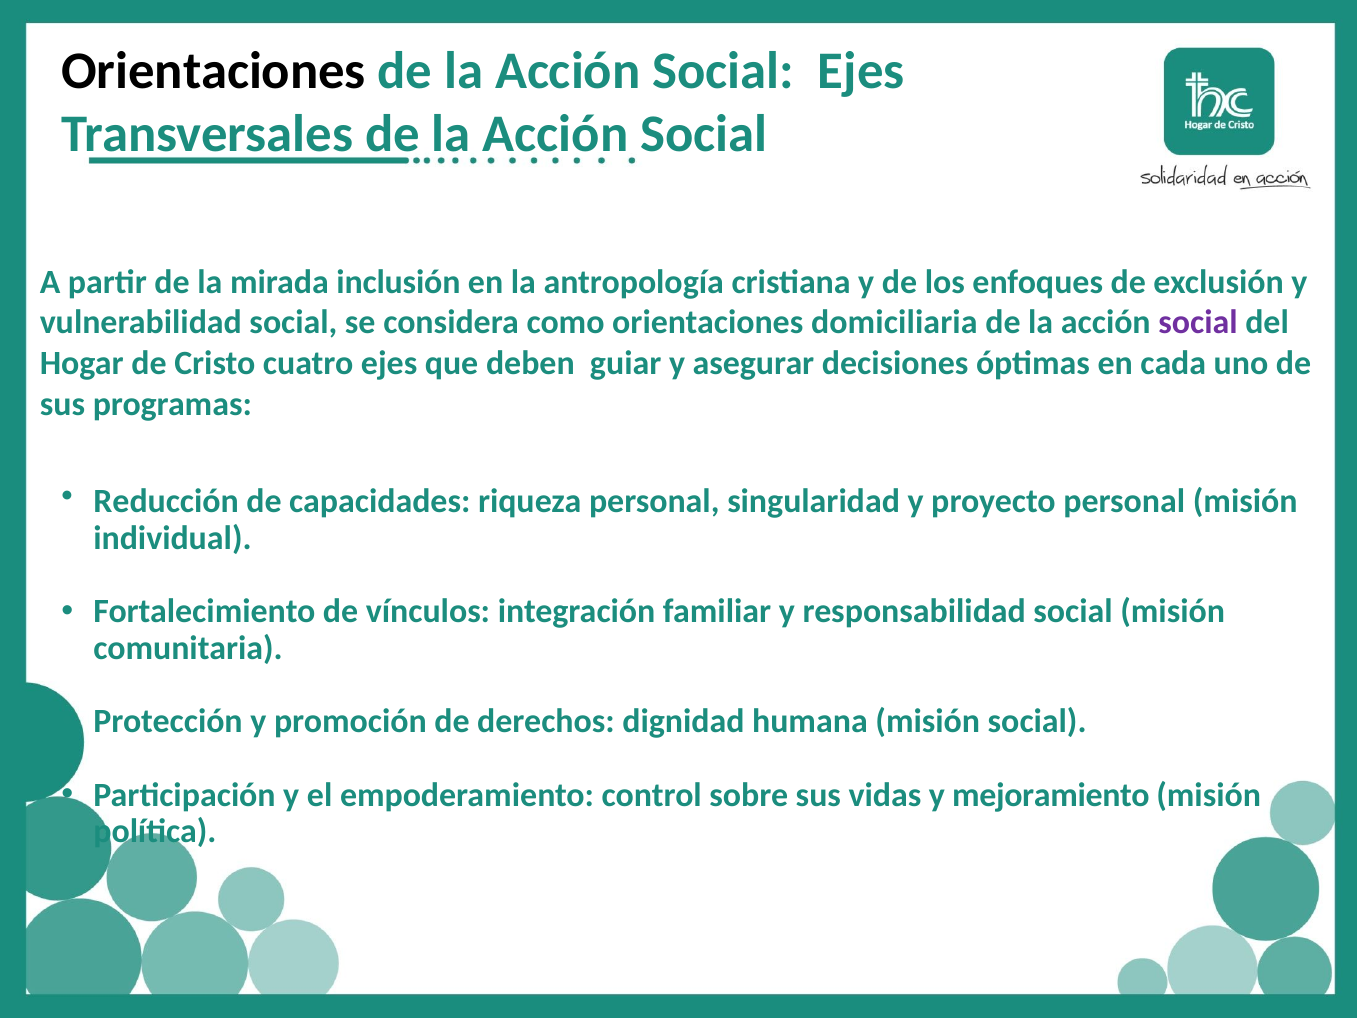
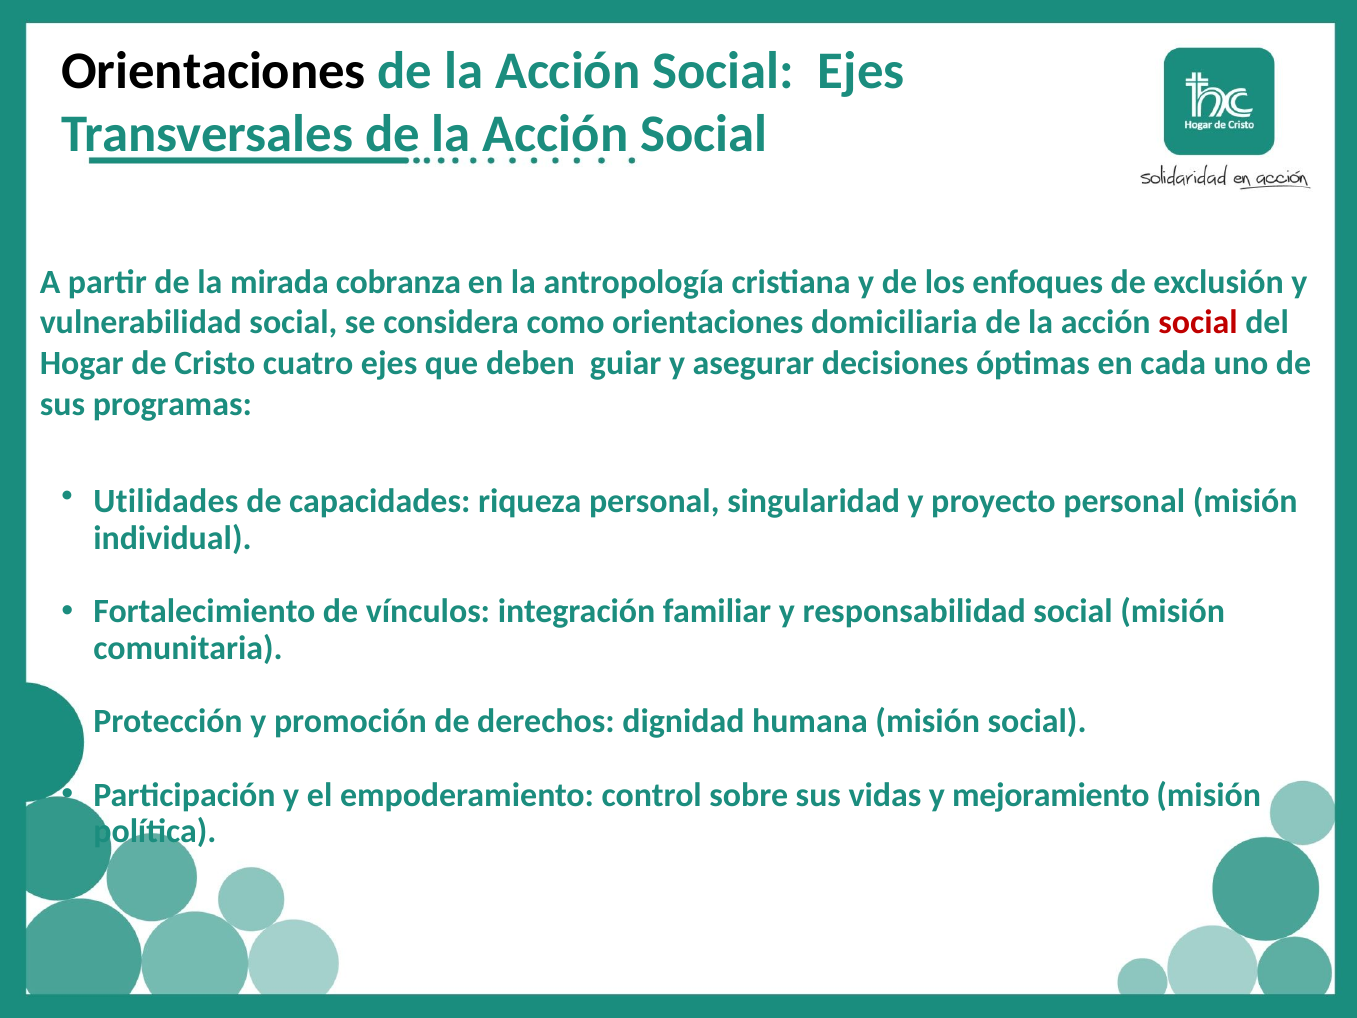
inclusión: inclusión -> cobranza
social at (1198, 322) colour: purple -> red
Reducción: Reducción -> Utilidades
